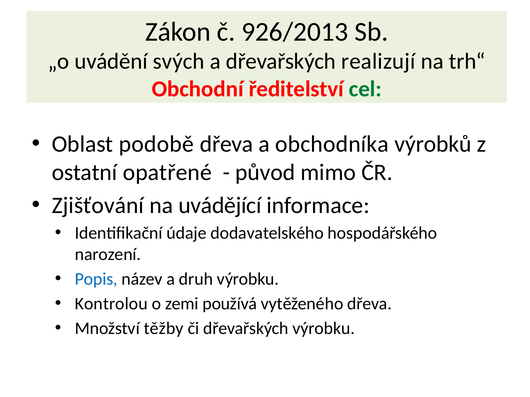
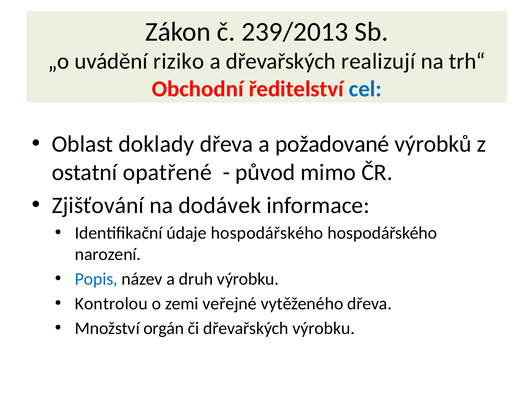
926/2013: 926/2013 -> 239/2013
svých: svých -> riziko
cel colour: green -> blue
podobě: podobě -> doklady
obchodníka: obchodníka -> požadované
uvádějící: uvádějící -> dodávek
údaje dodavatelského: dodavatelského -> hospodářského
používá: používá -> veřejné
těžby: těžby -> orgán
